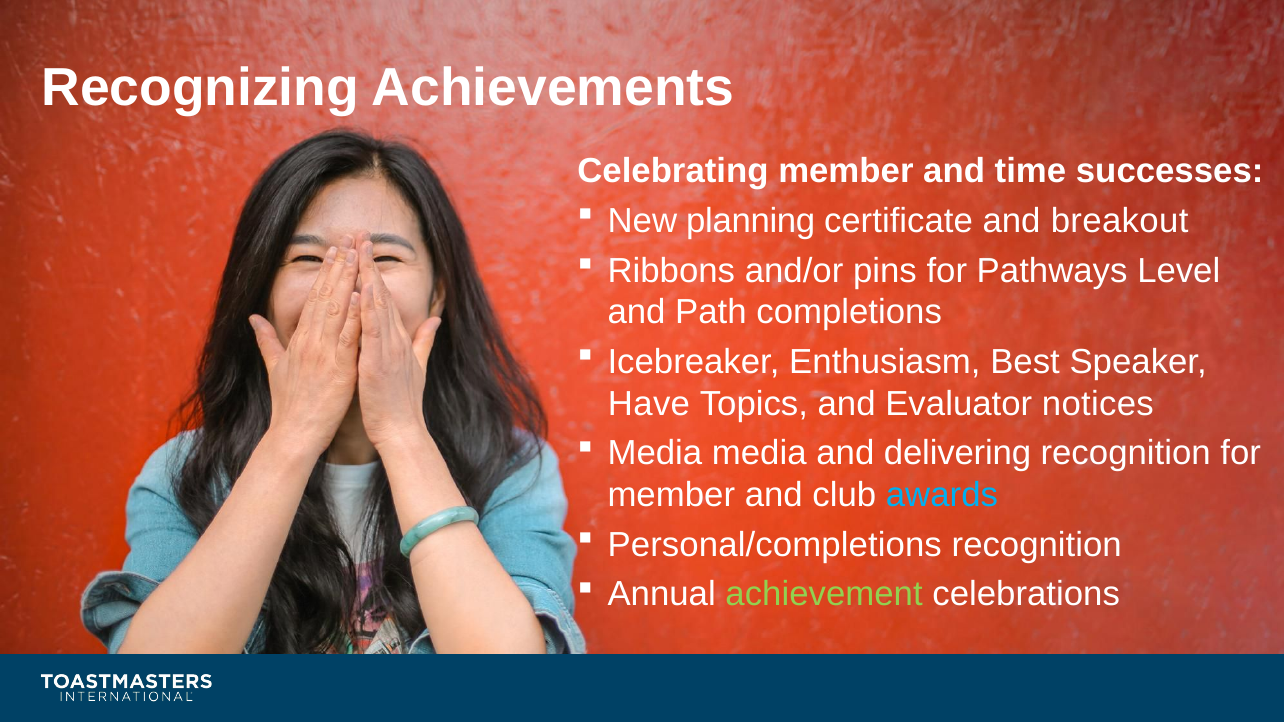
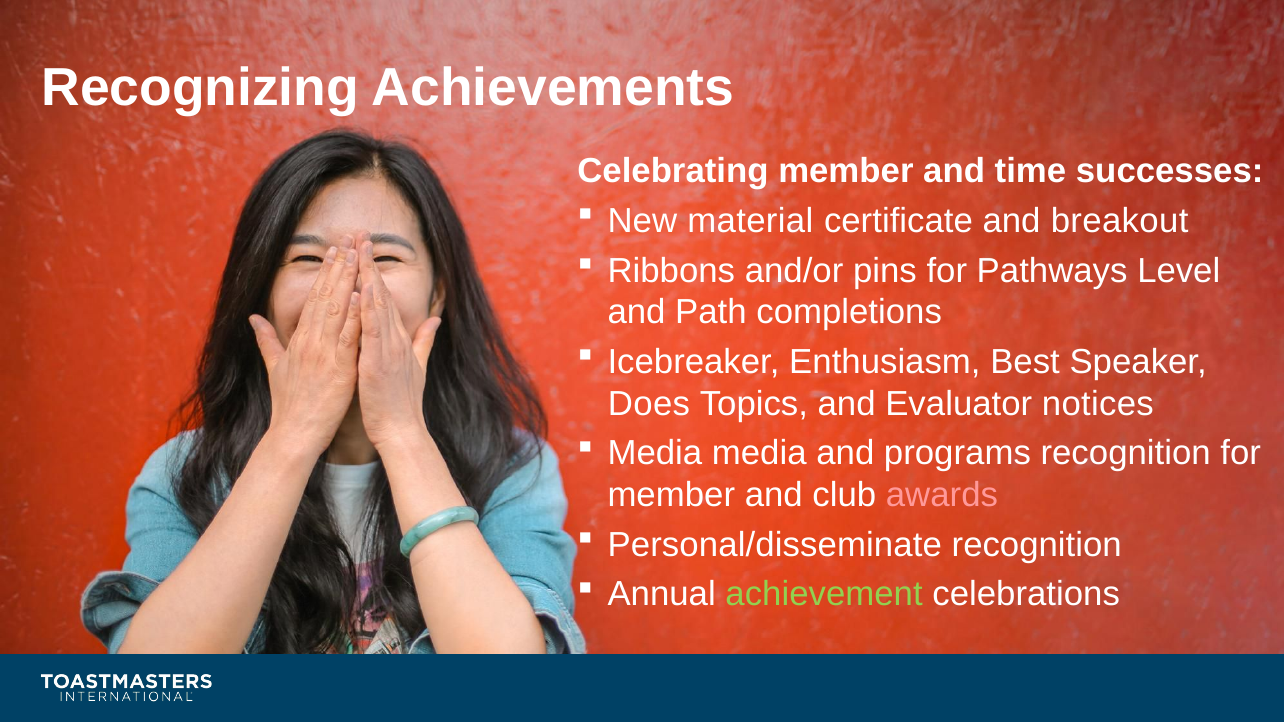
planning: planning -> material
Have: Have -> Does
delivering: delivering -> programs
awards colour: light blue -> pink
Personal/completions: Personal/completions -> Personal/disseminate
